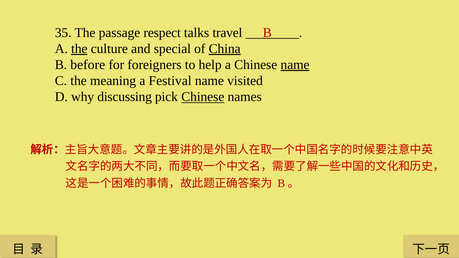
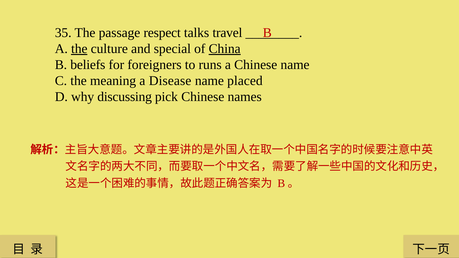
before: before -> beliefs
help: help -> runs
name at (295, 65) underline: present -> none
Festival: Festival -> Disease
visited: visited -> placed
Chinese at (203, 97) underline: present -> none
